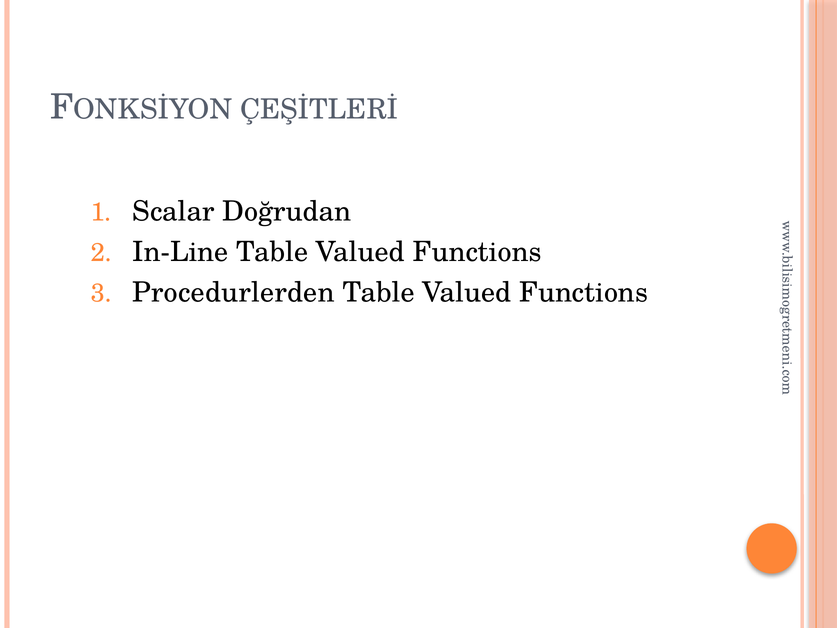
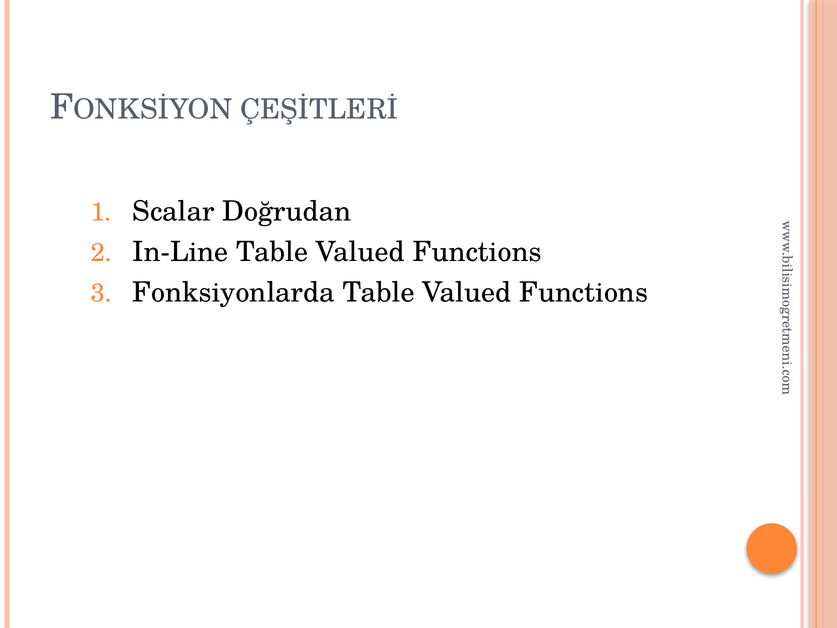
Procedurlerden: Procedurlerden -> Fonksiyonlarda
